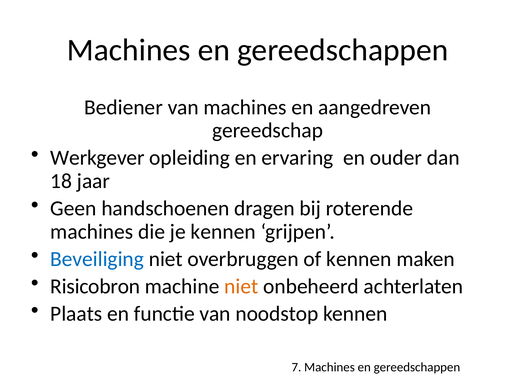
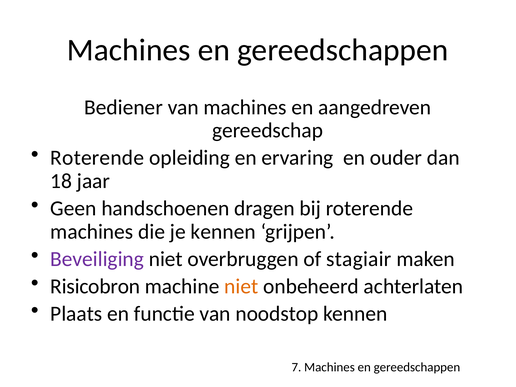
Werkgever at (97, 158): Werkgever -> Roterende
Beveiliging colour: blue -> purple
of kennen: kennen -> stagiair
